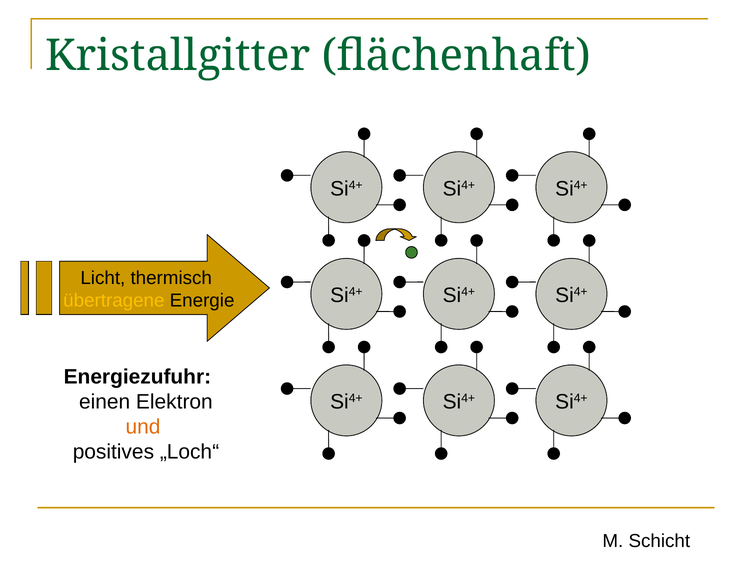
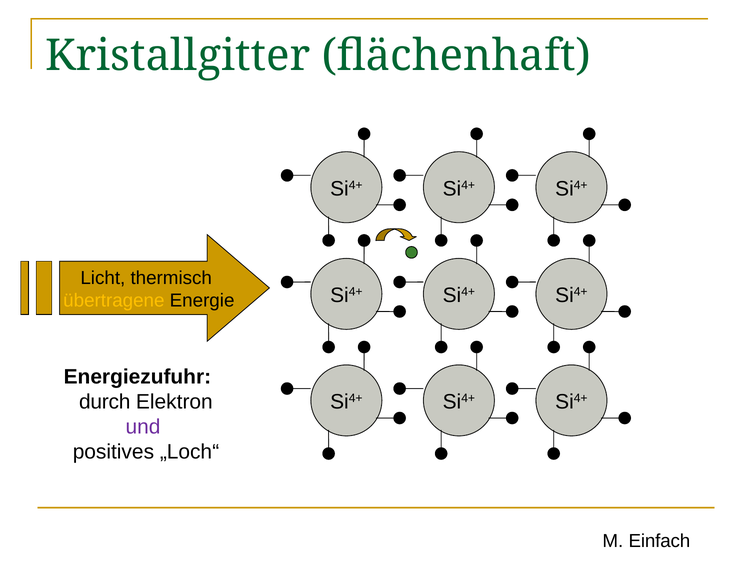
einen: einen -> durch
und colour: orange -> purple
Schicht: Schicht -> Einfach
